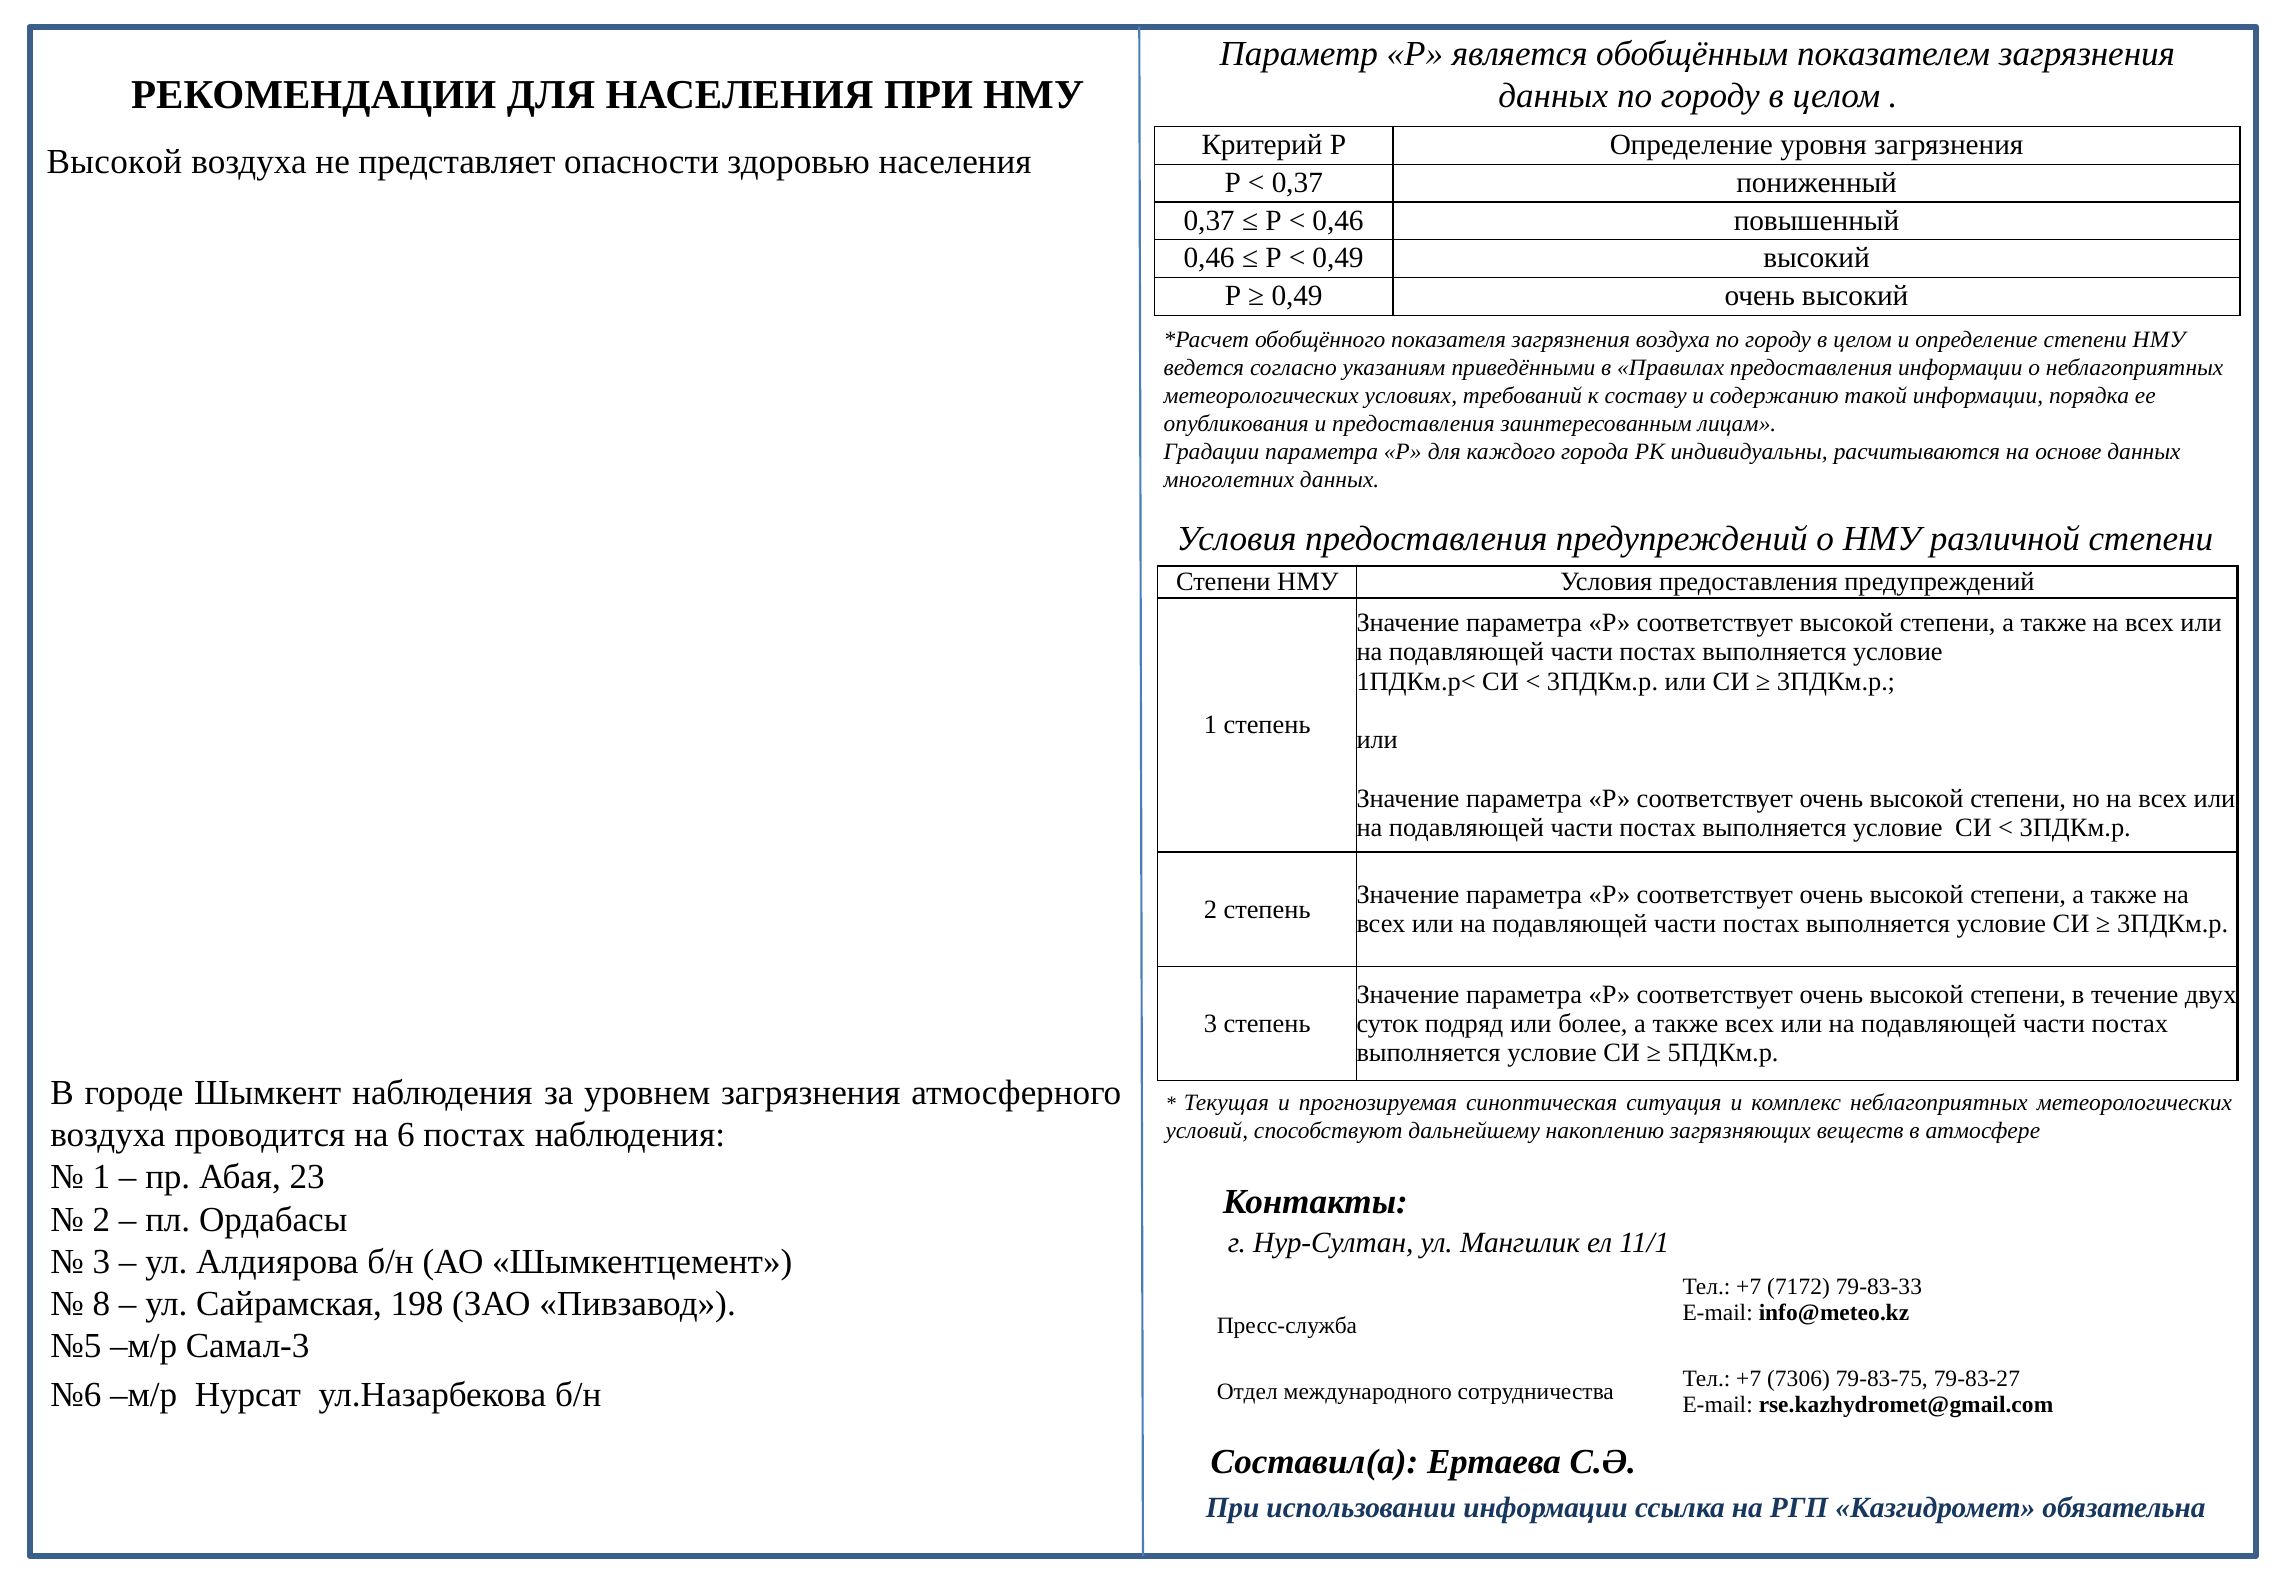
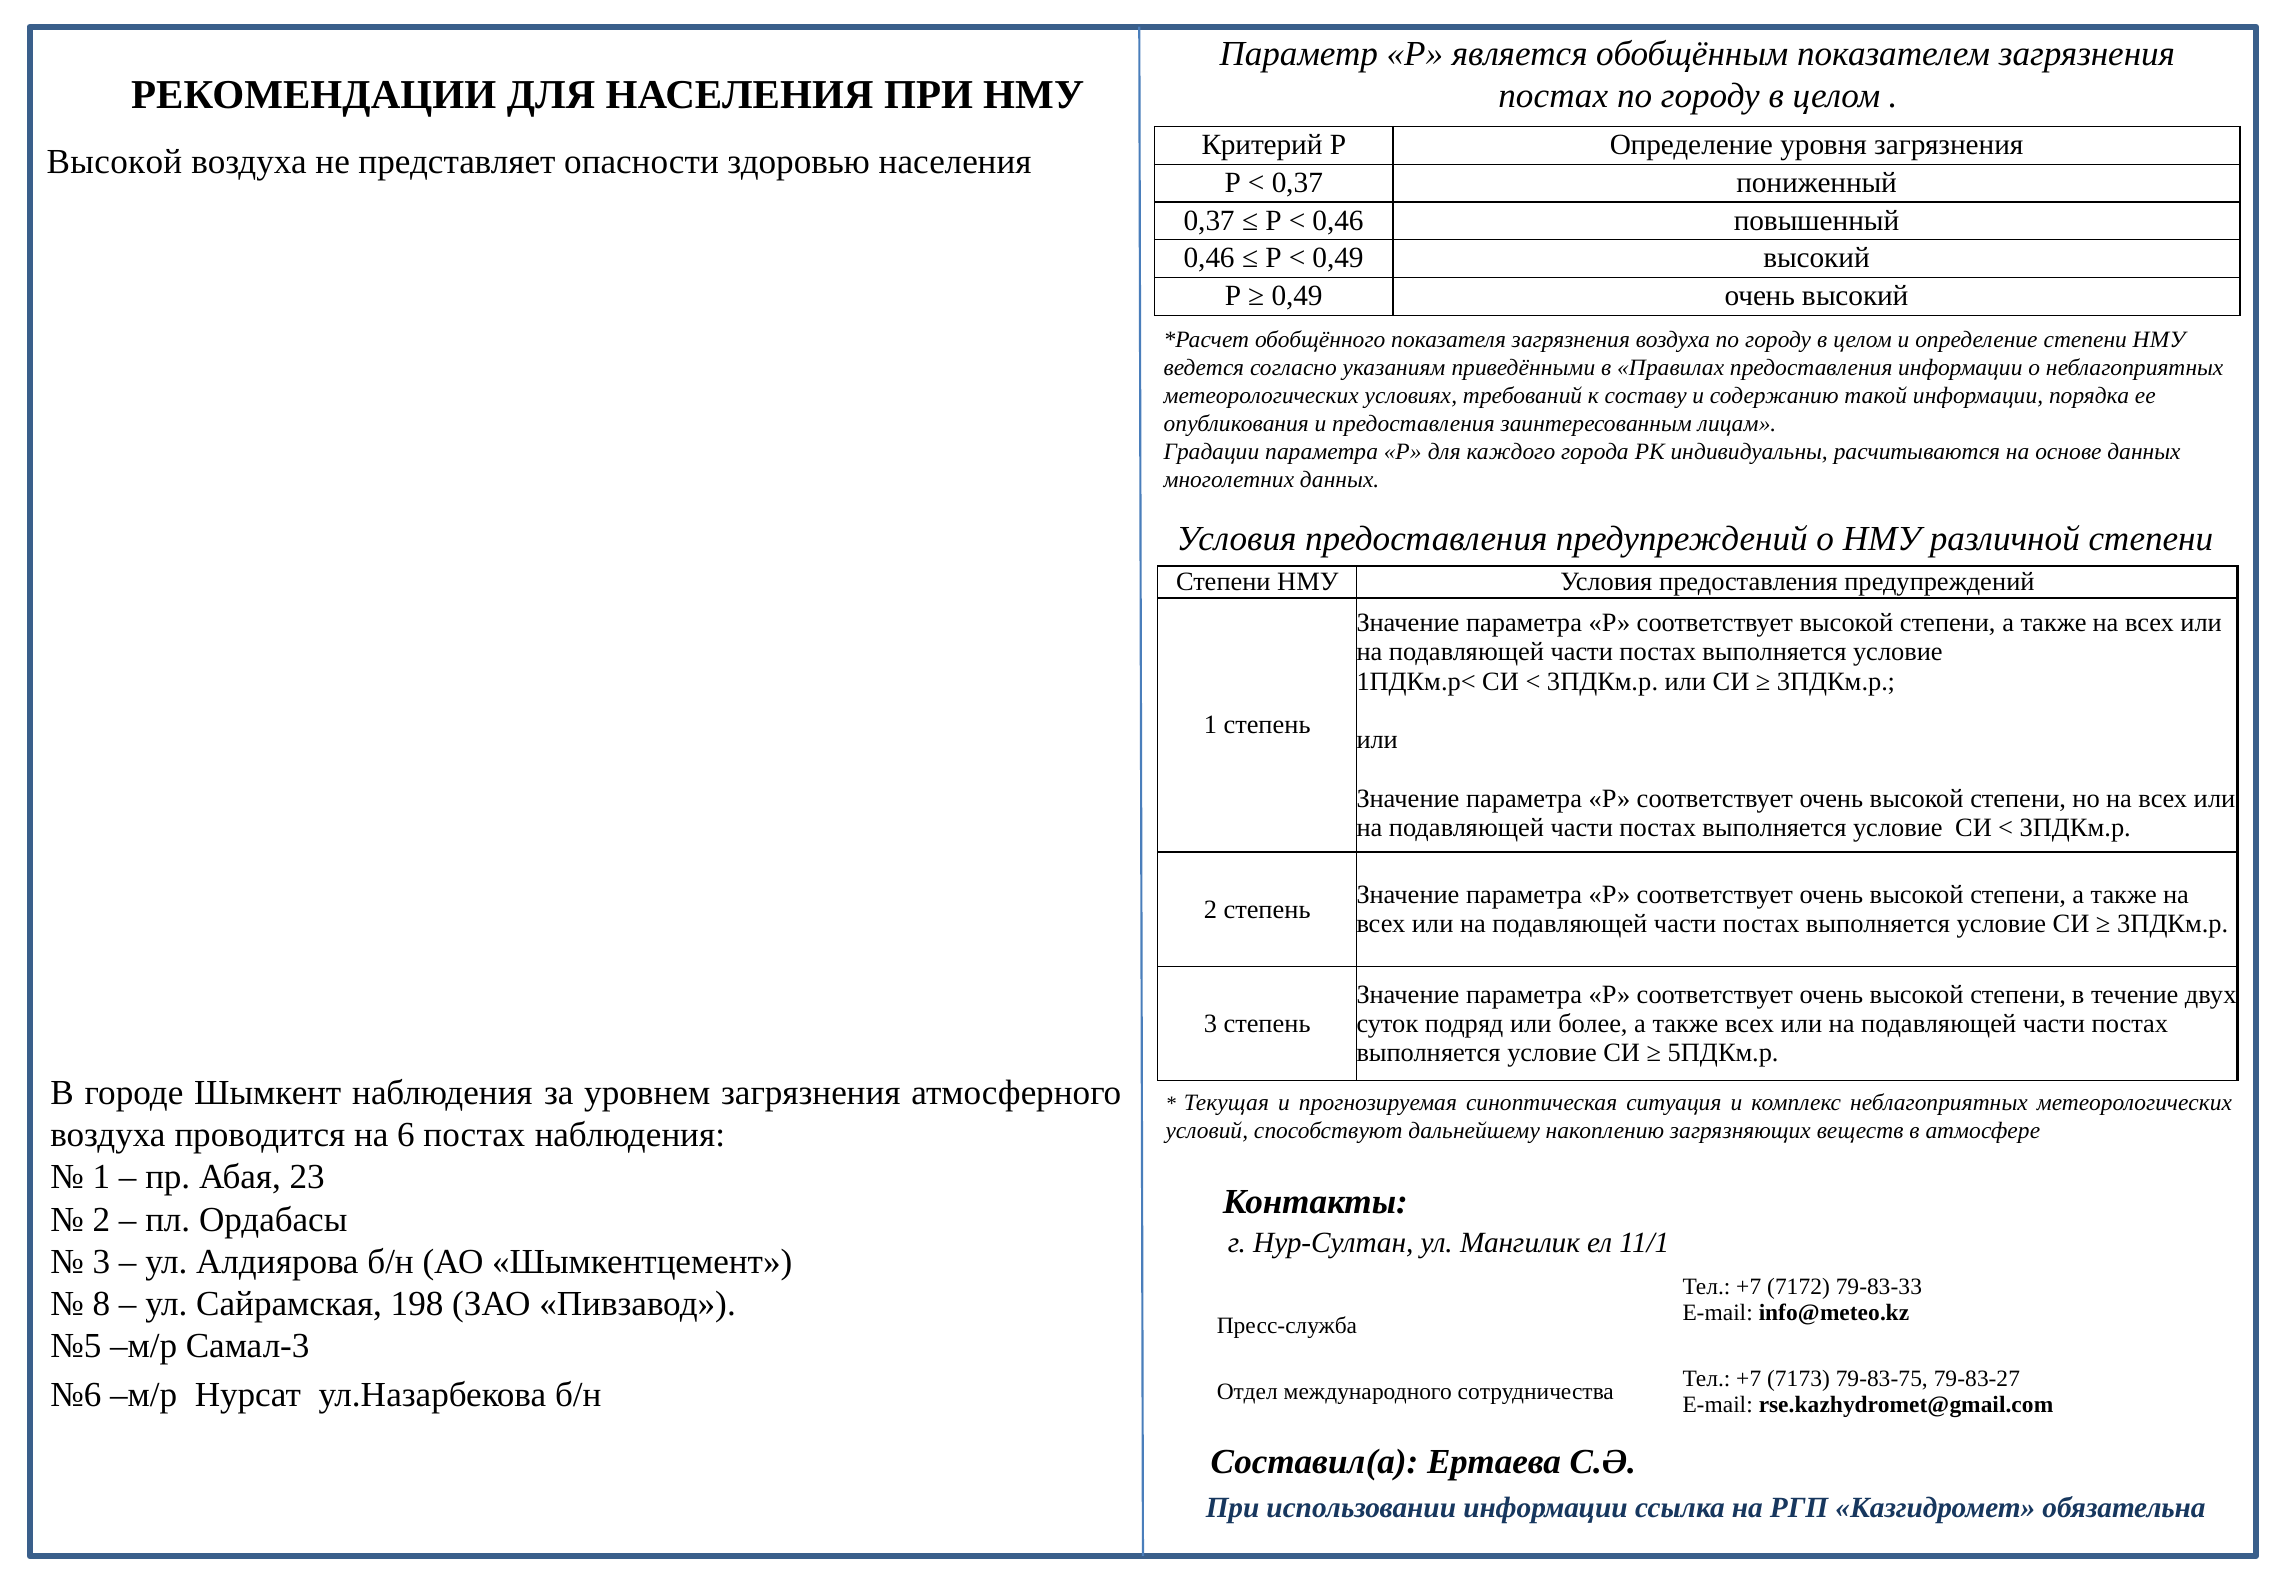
данных at (1553, 96): данных -> постах
7306: 7306 -> 7173
